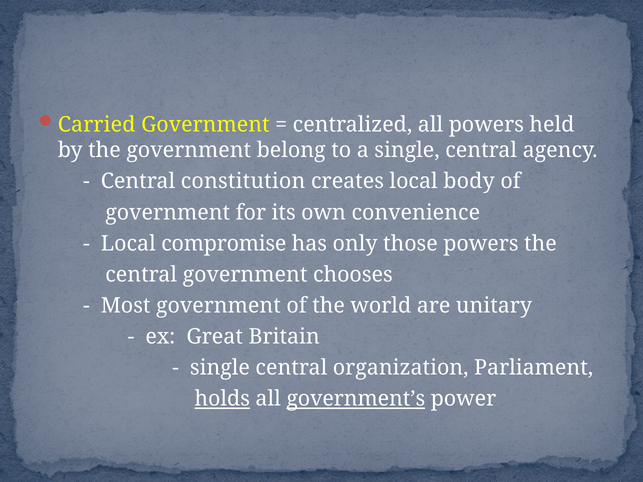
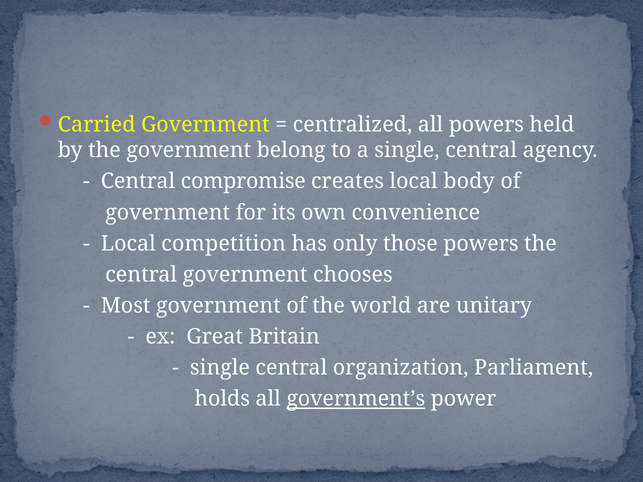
constitution: constitution -> compromise
compromise: compromise -> competition
holds underline: present -> none
